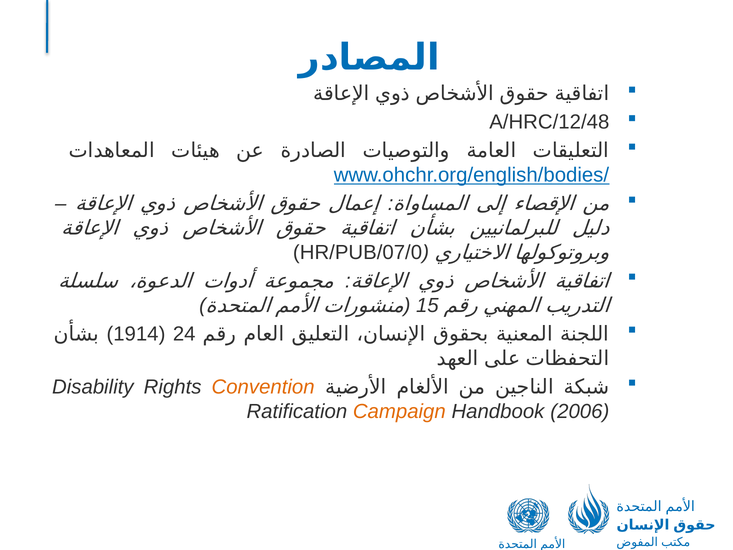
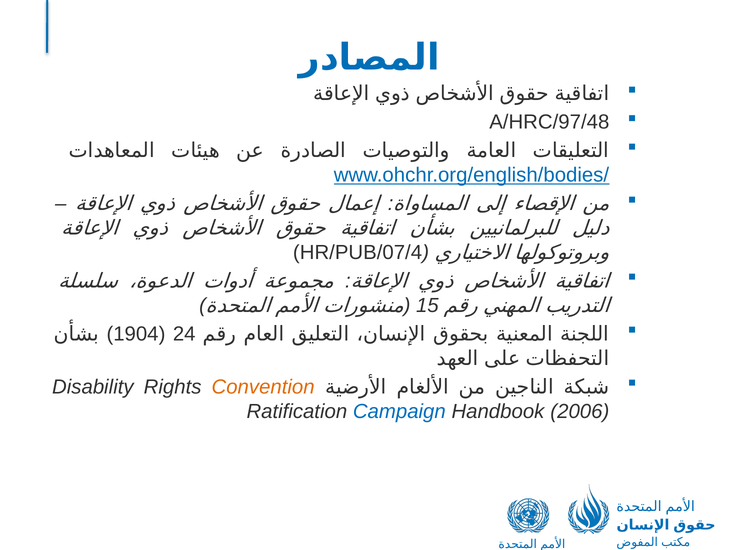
A/HRC/12/48: A/HRC/12/48 -> A/HRC/97/48
HR/PUB/07/0: HR/PUB/07/0 -> HR/PUB/07/4
1914: 1914 -> 1904
Campaign colour: orange -> blue
